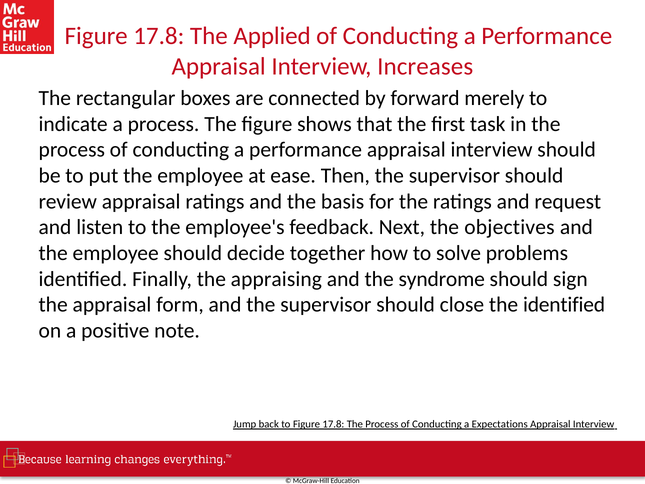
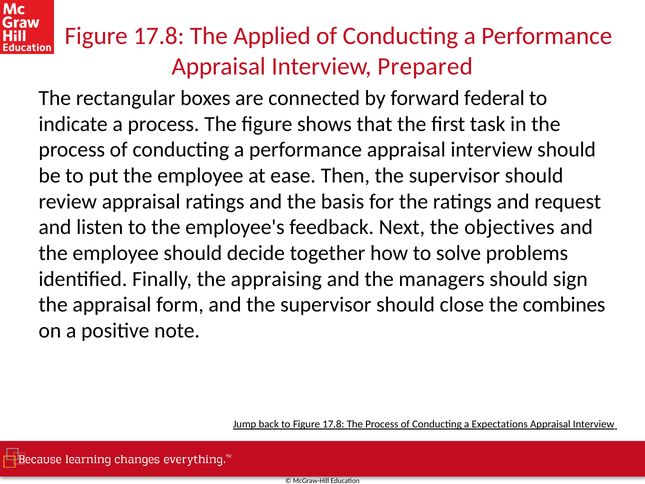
Increases: Increases -> Prepared
merely: merely -> federal
syndrome: syndrome -> managers
the identified: identified -> combines
